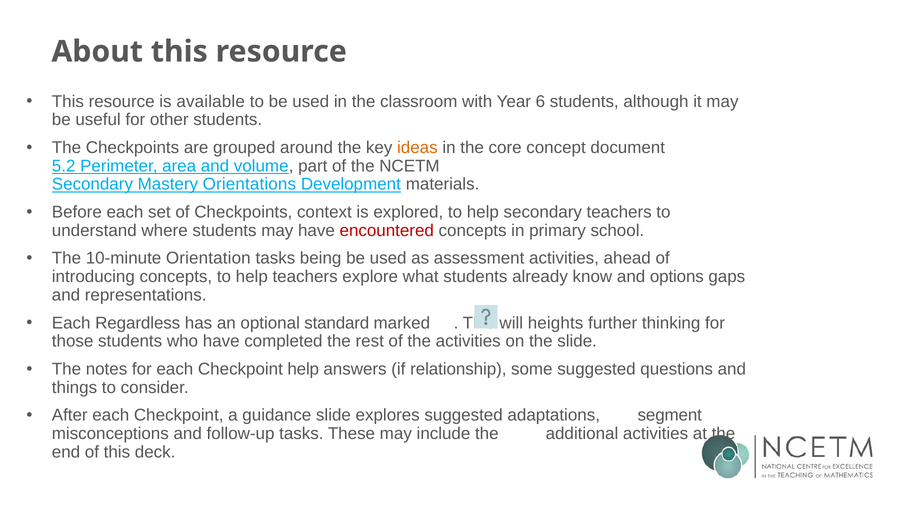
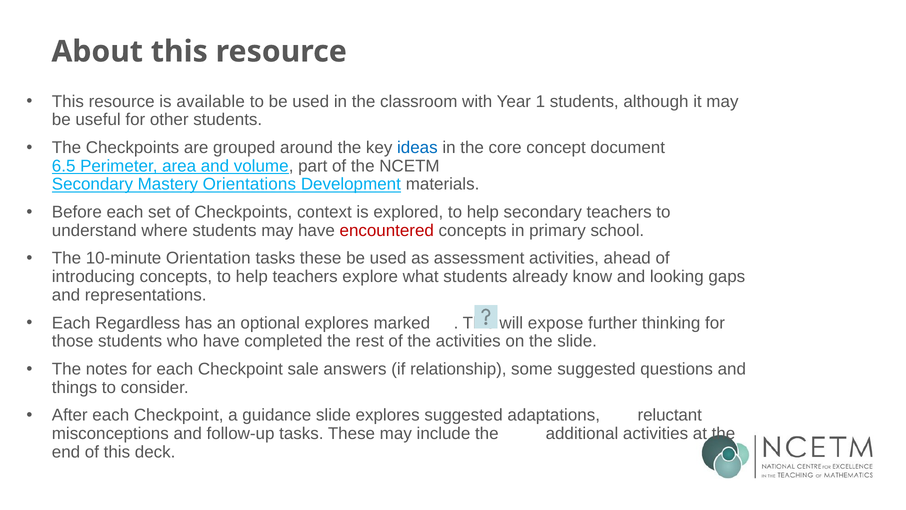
6: 6 -> 1
ideas colour: orange -> blue
5.2: 5.2 -> 6.5
being at (321, 258): being -> these
options: options -> looking
optional standard: standard -> explores
heights: heights -> expose
Checkpoint help: help -> sale
segment: segment -> reluctant
